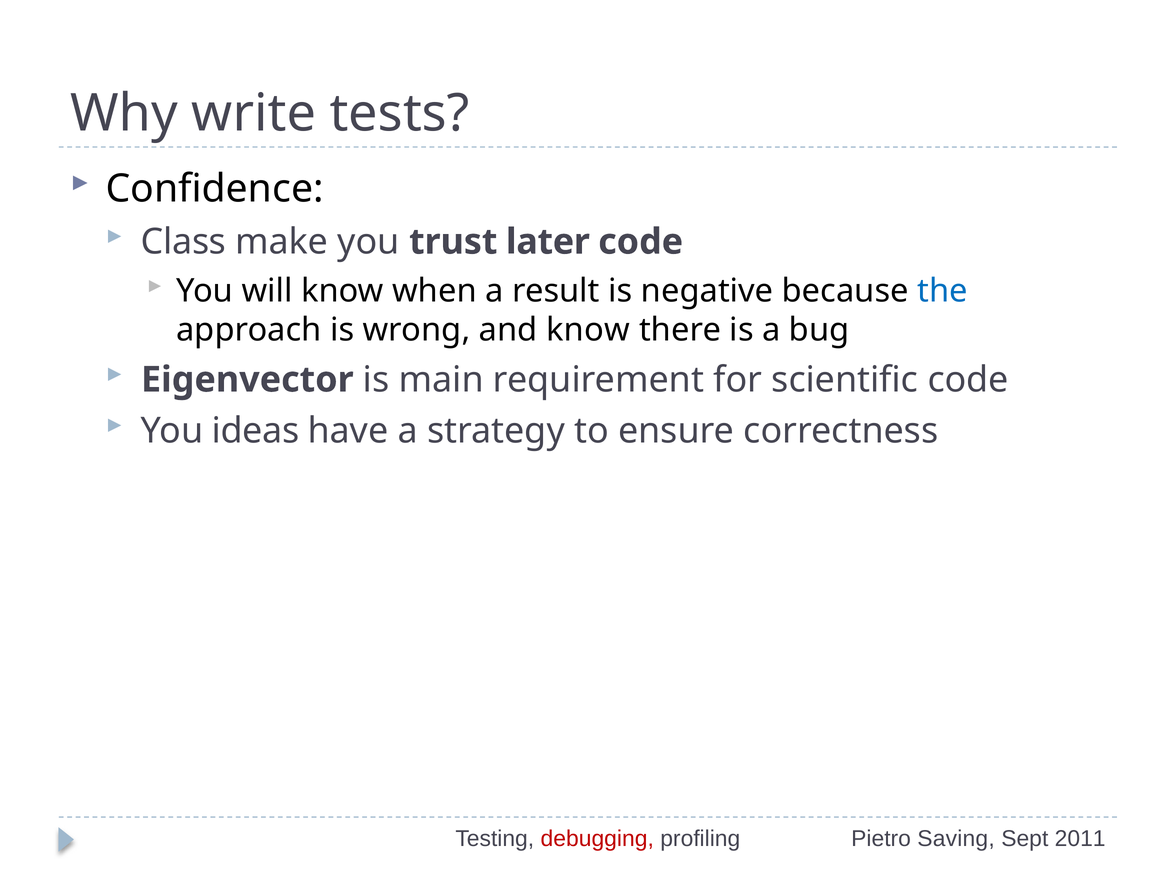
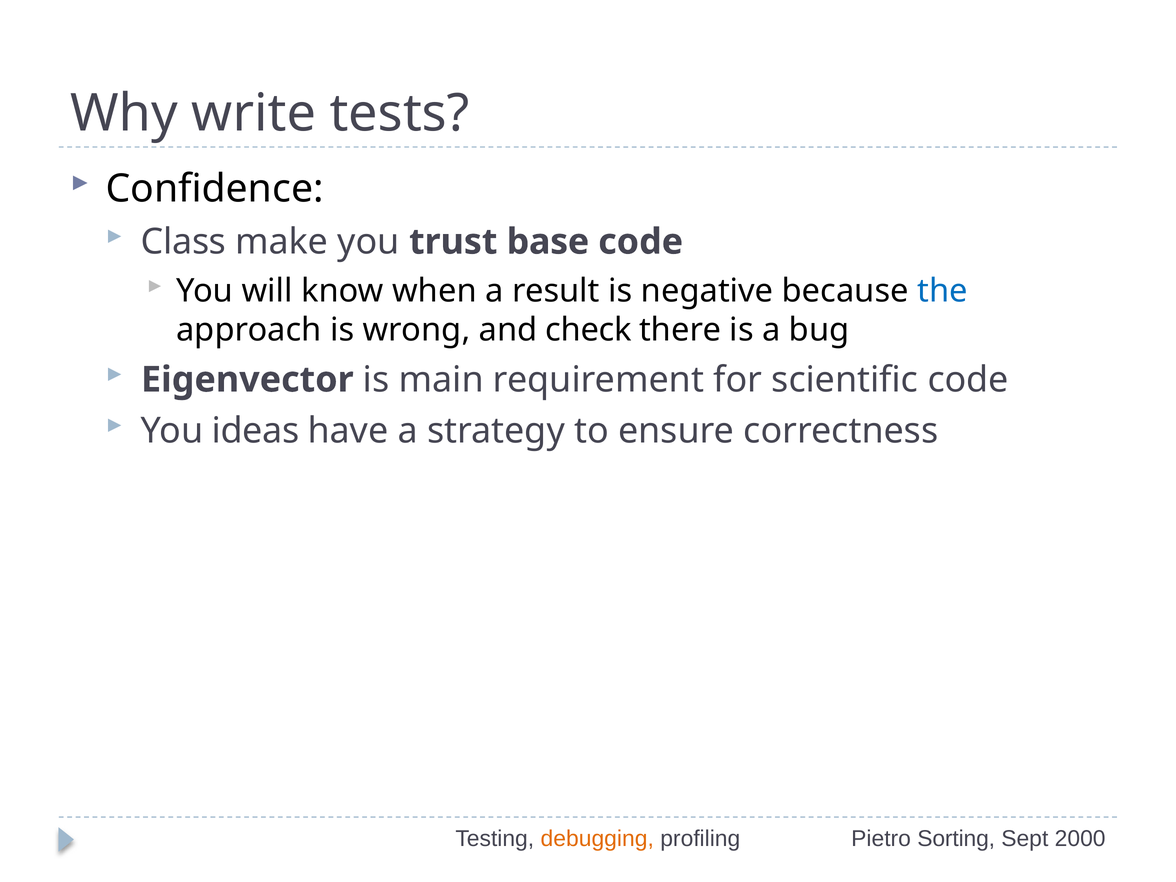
later: later -> base
and know: know -> check
debugging colour: red -> orange
Saving: Saving -> Sorting
2011: 2011 -> 2000
